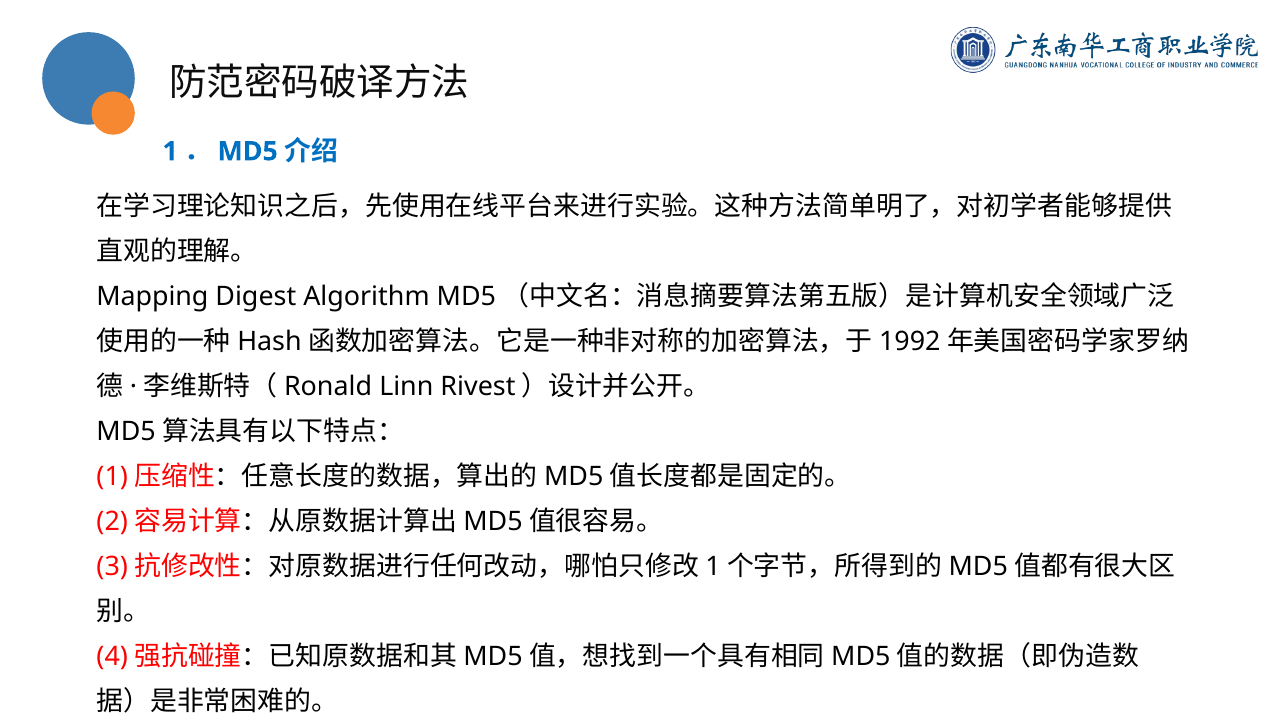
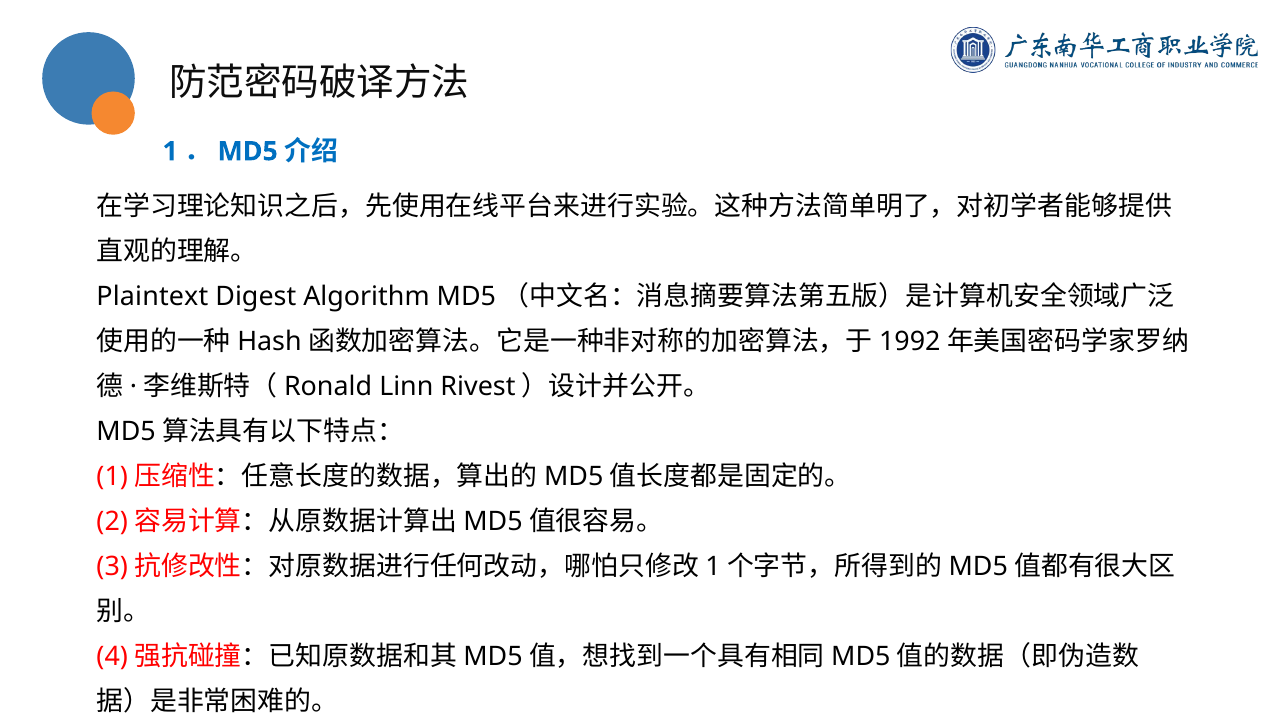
Mapping: Mapping -> Plaintext
